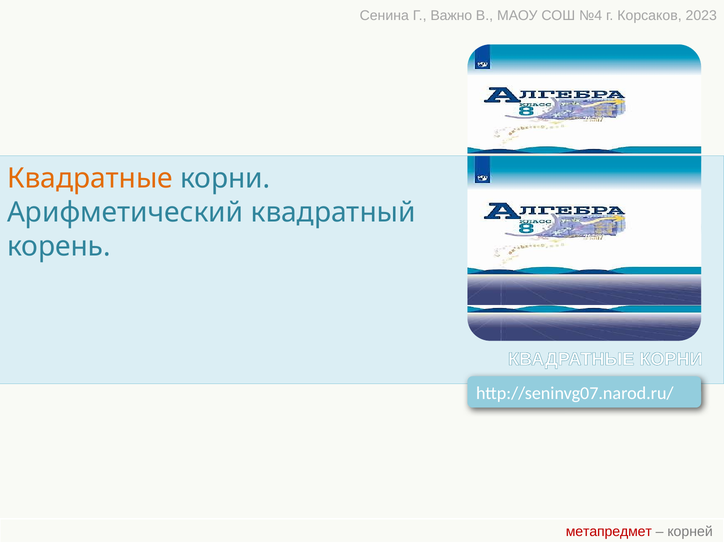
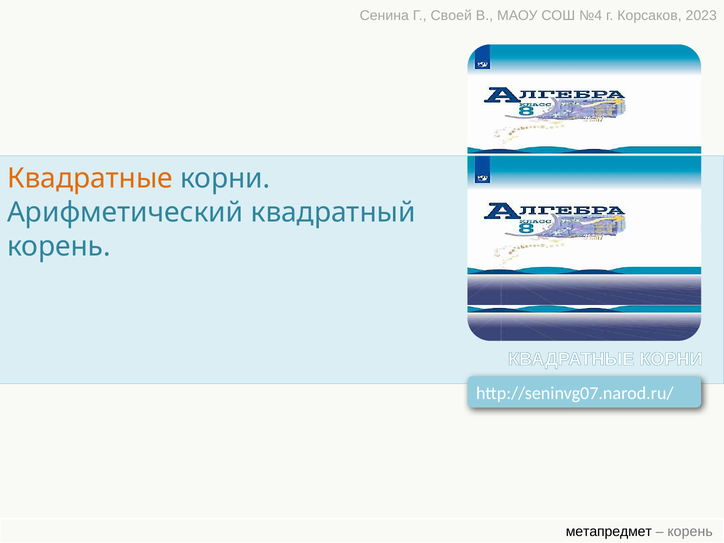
Важно: Важно -> Своей
метапредмет colour: red -> black
корней at (690, 532): корней -> корень
